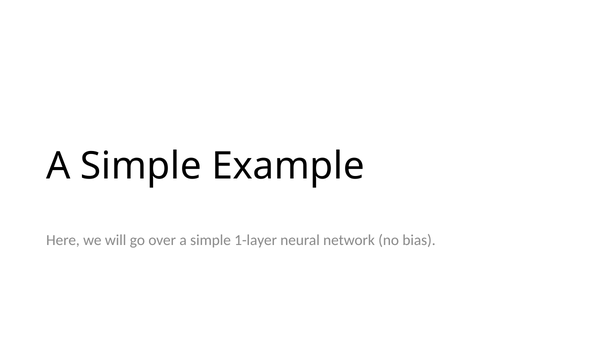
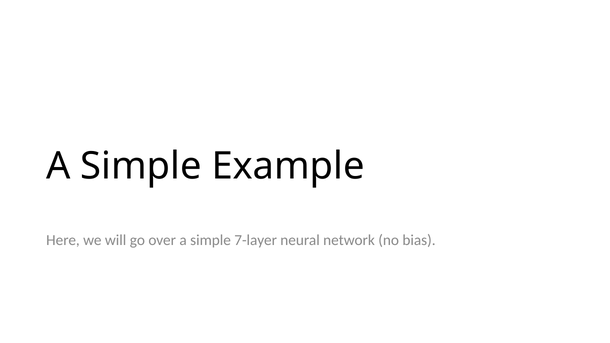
1-layer: 1-layer -> 7-layer
